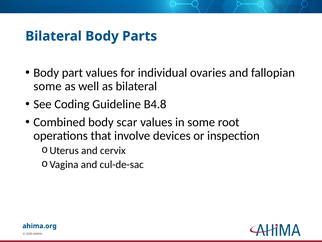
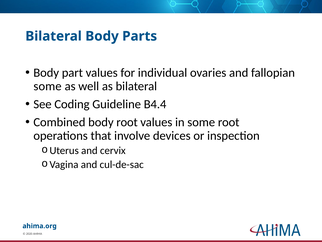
B4.8: B4.8 -> B4.4
body scar: scar -> root
